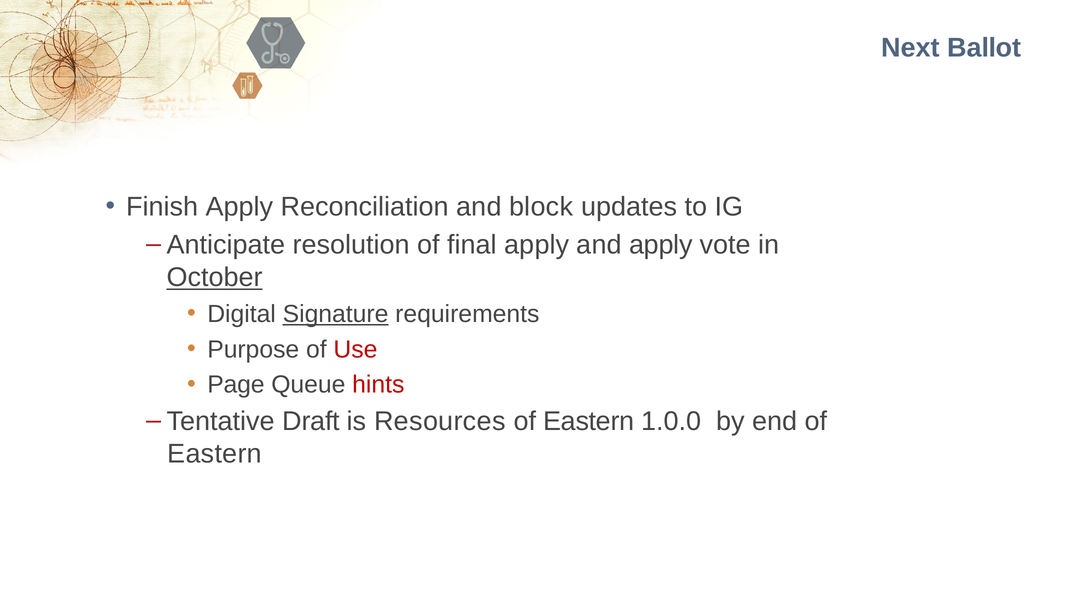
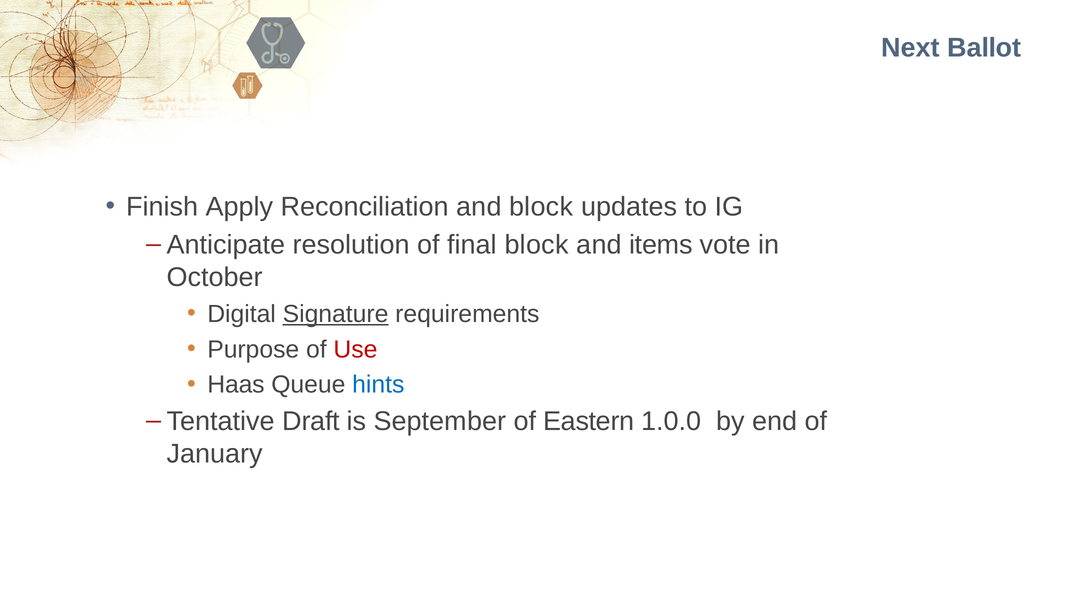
final apply: apply -> block
and apply: apply -> items
October underline: present -> none
Page: Page -> Haas
hints colour: red -> blue
Resources: Resources -> September
Eastern at (215, 454): Eastern -> January
